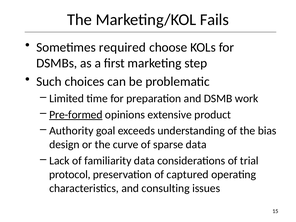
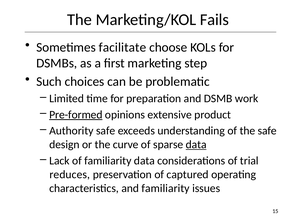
required: required -> facilitate
Authority goal: goal -> safe
the bias: bias -> safe
data at (196, 145) underline: none -> present
protocol: protocol -> reduces
and consulting: consulting -> familiarity
